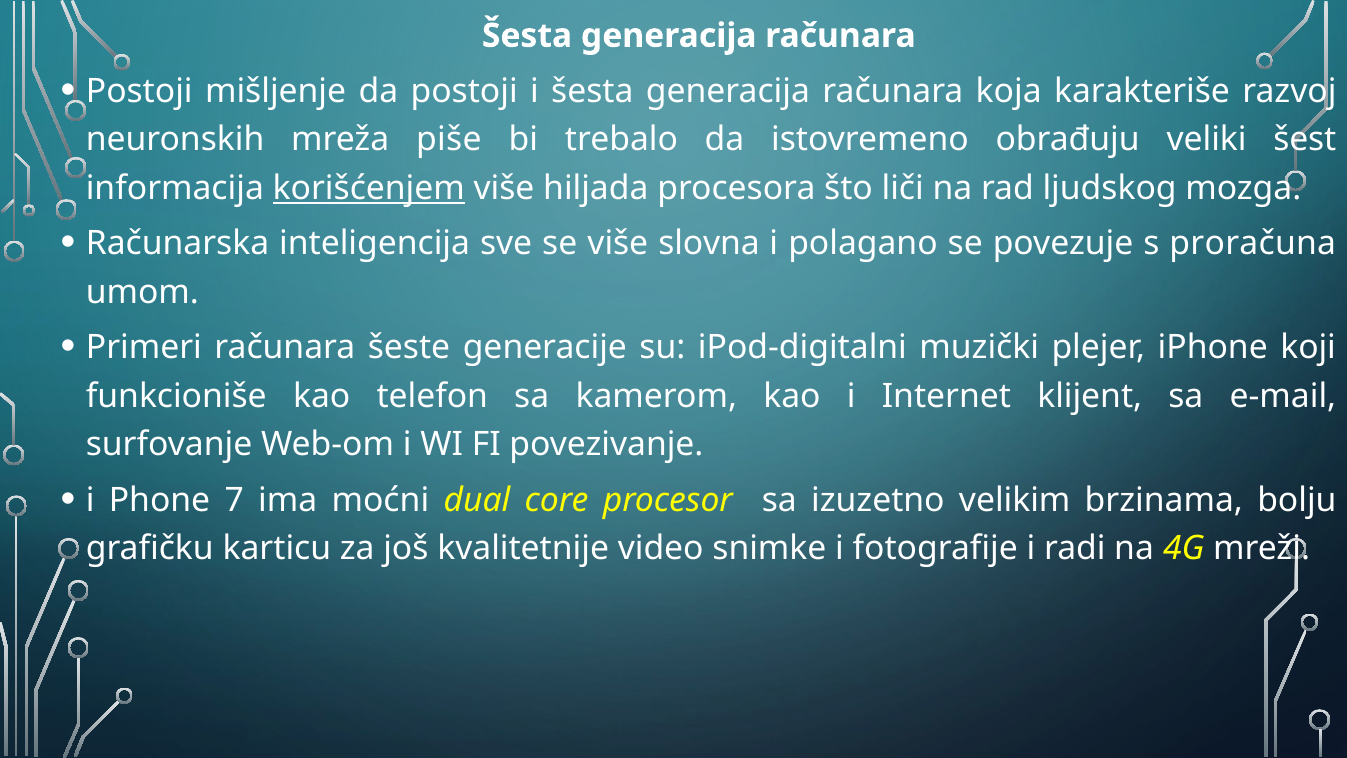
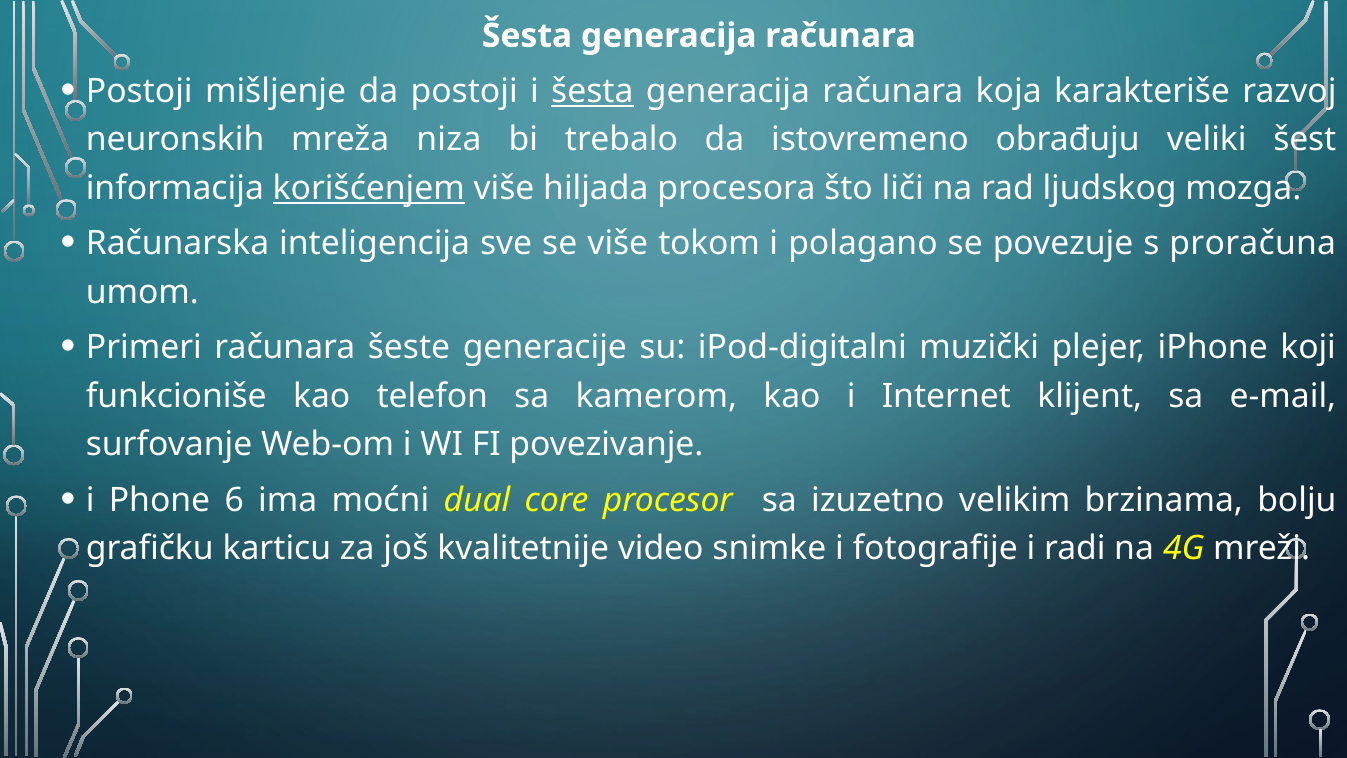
šesta at (592, 91) underline: none -> present
piše: piše -> niza
slovna: slovna -> tokom
7: 7 -> 6
